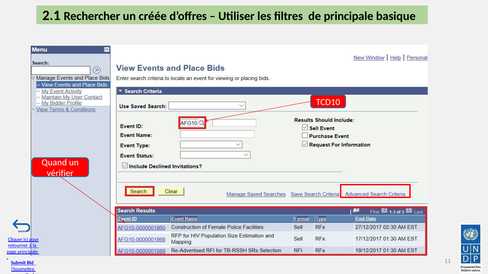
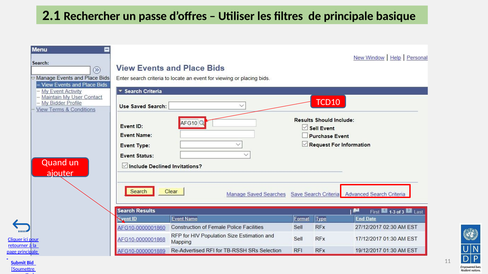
créée: créée -> passe
vérifier: vérifier -> ajouter
